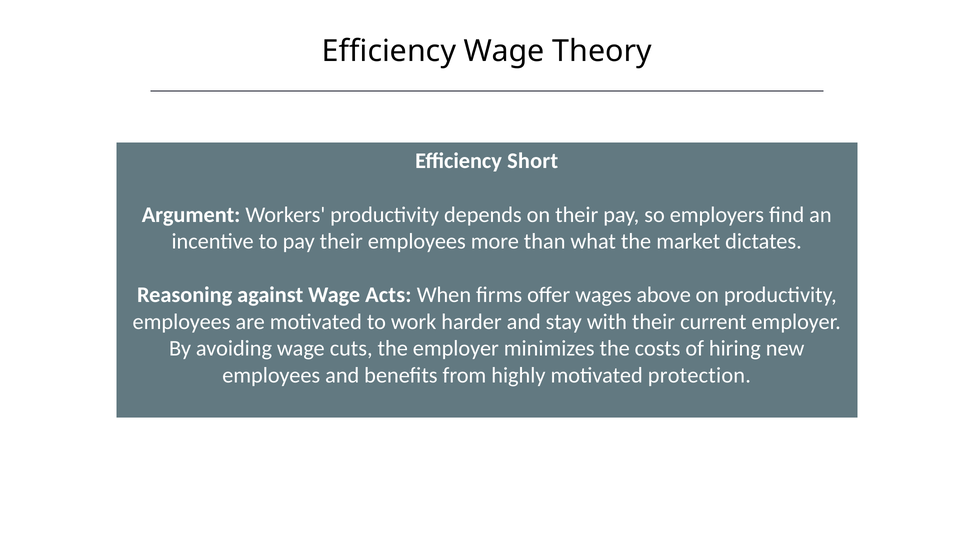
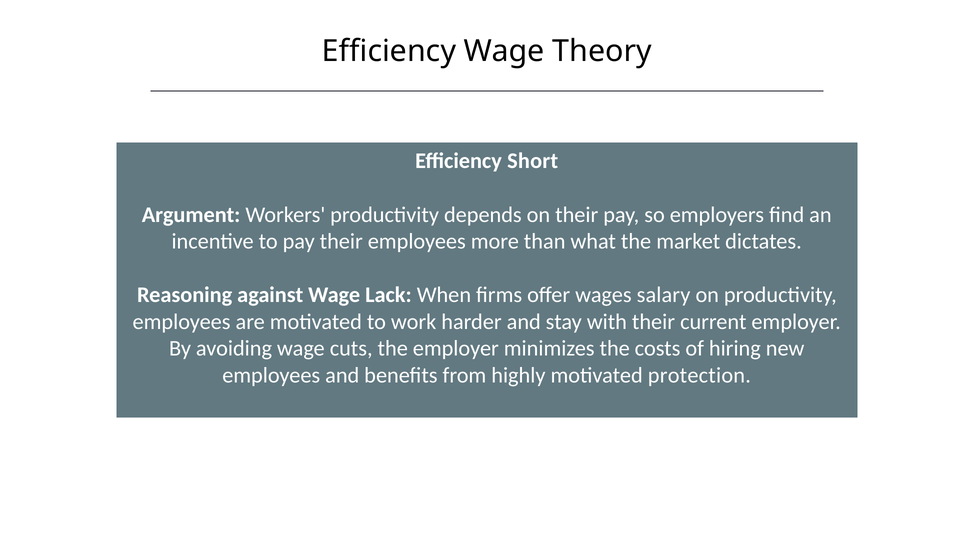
Acts: Acts -> Lack
above: above -> salary
